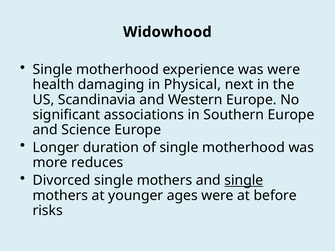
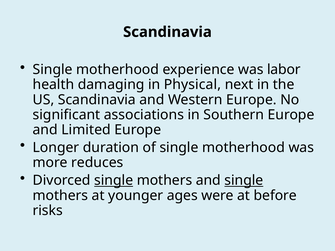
Widowhood at (167, 32): Widowhood -> Scandinavia
was were: were -> labor
Science: Science -> Limited
single at (114, 181) underline: none -> present
